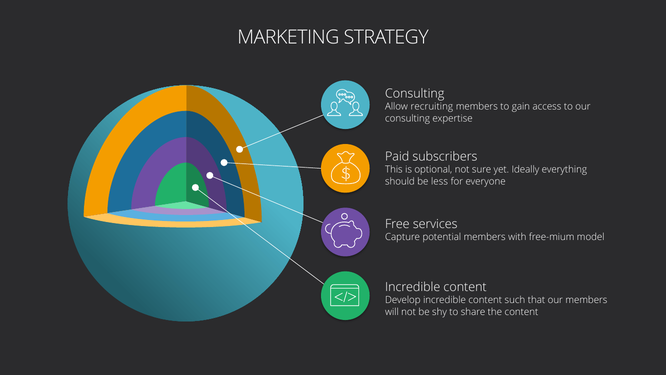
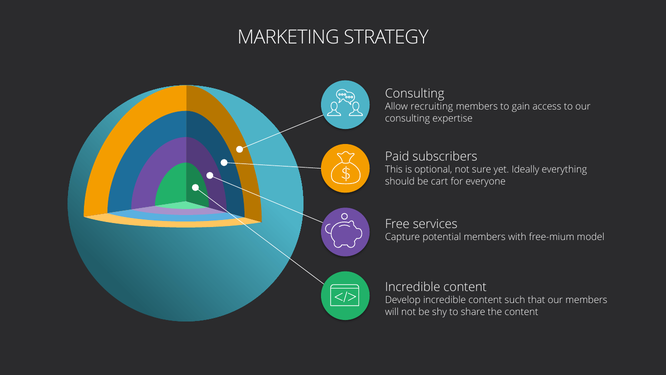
less: less -> cart
